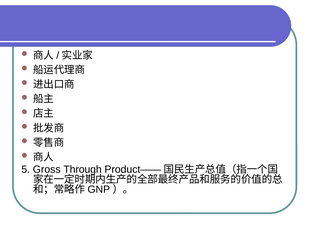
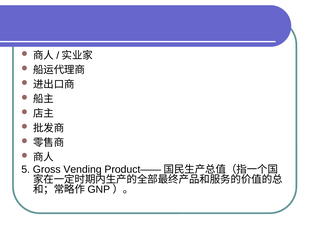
Through: Through -> Vending
